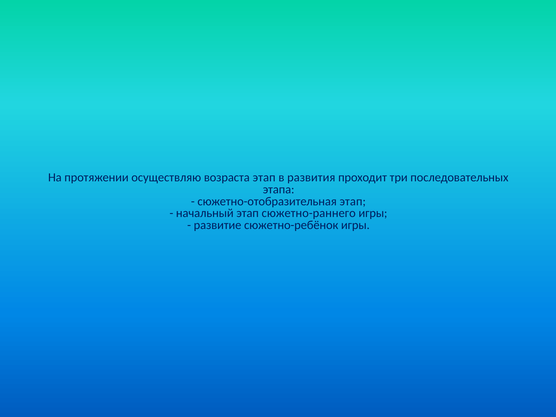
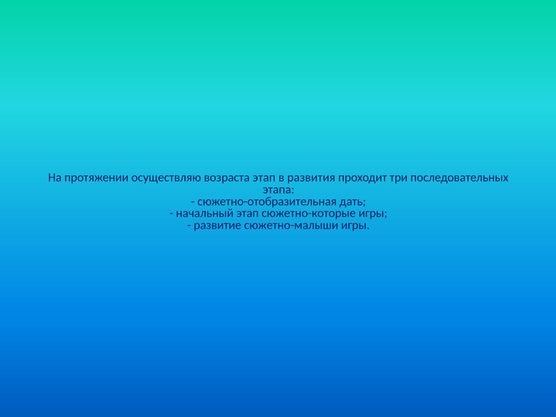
сюжетно-отобразительная этап: этап -> дать
сюжетно-раннего: сюжетно-раннего -> сюжетно-которые
сюжетно-ребёнок: сюжетно-ребёнок -> сюжетно-малыши
